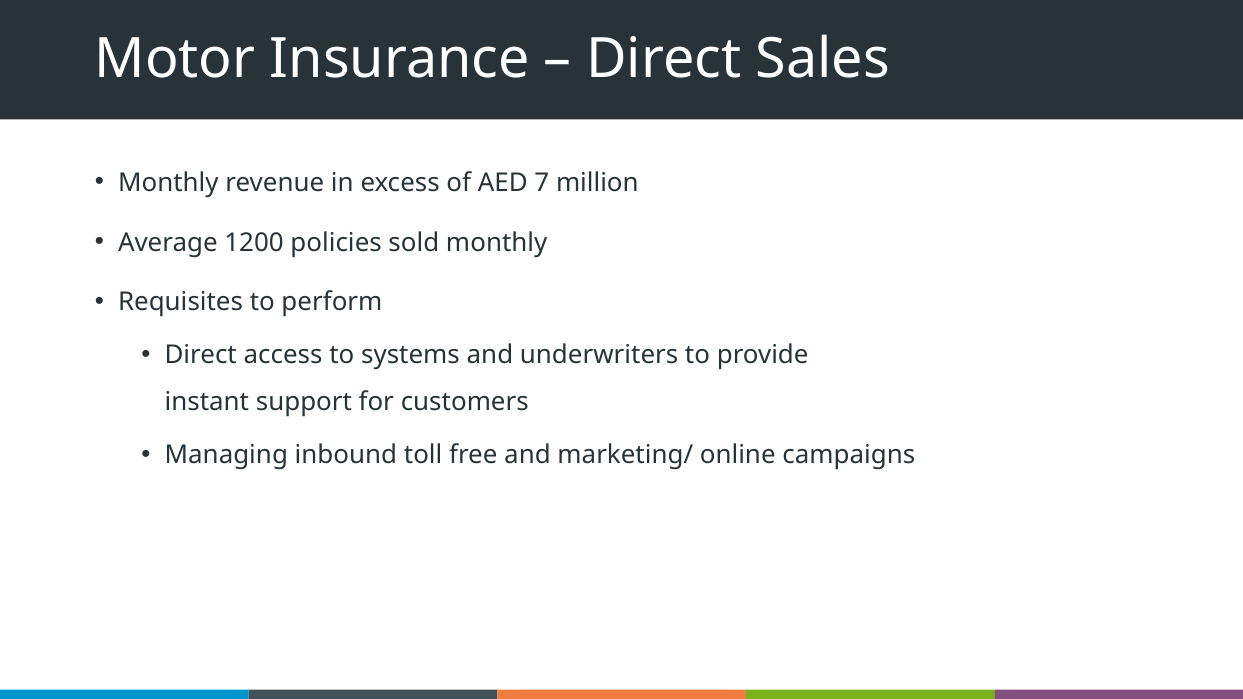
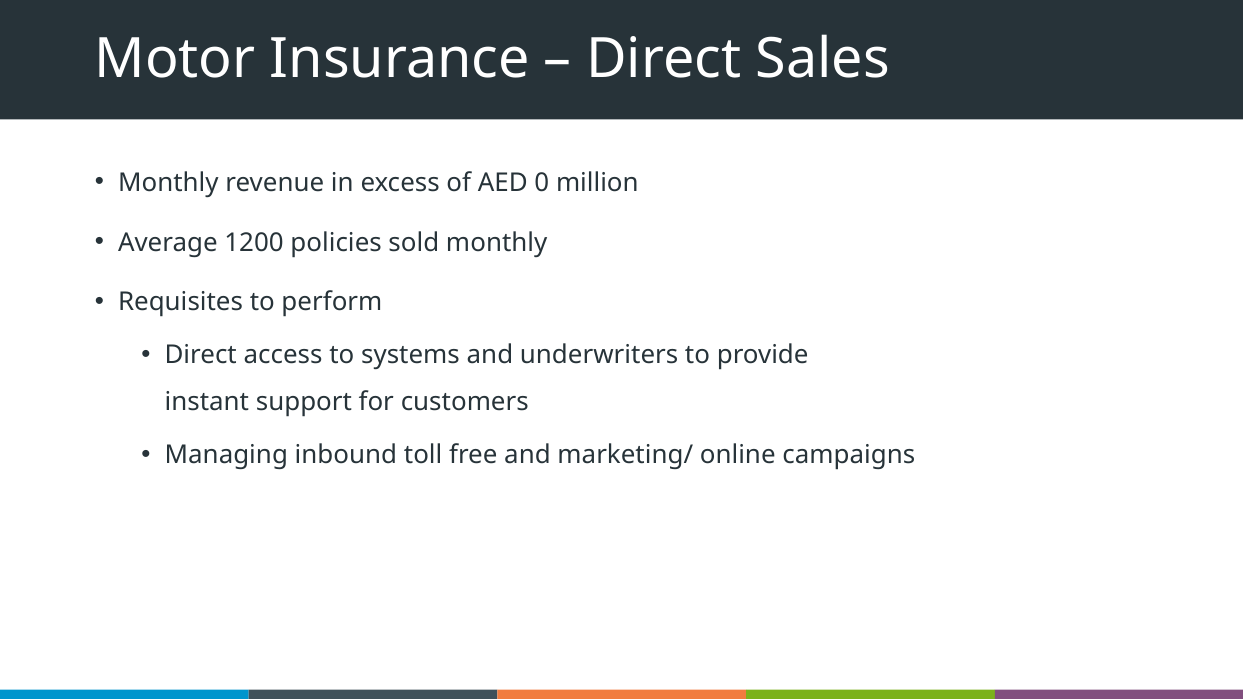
7: 7 -> 0
